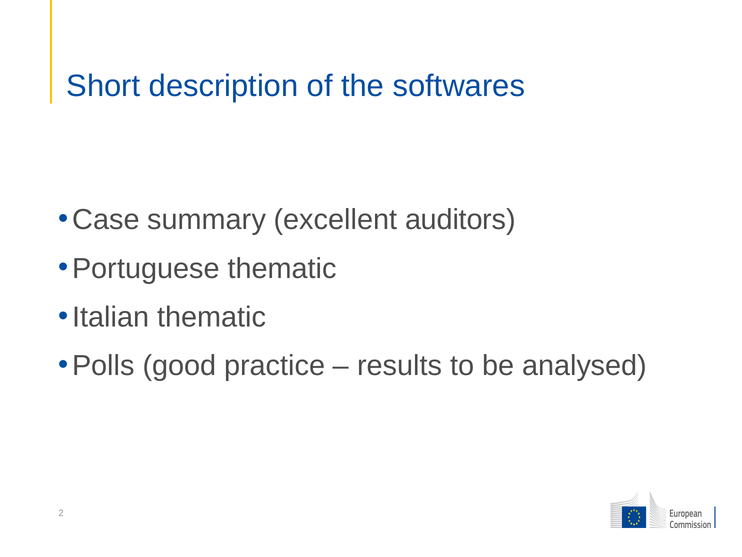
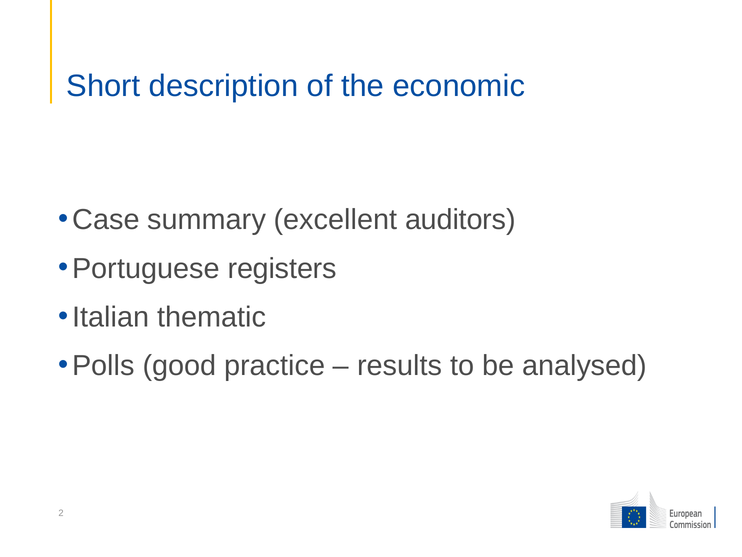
softwares: softwares -> economic
Portuguese thematic: thematic -> registers
